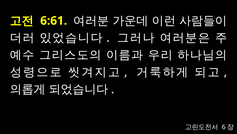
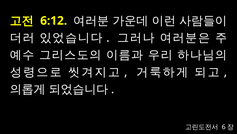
6:61: 6:61 -> 6:12
